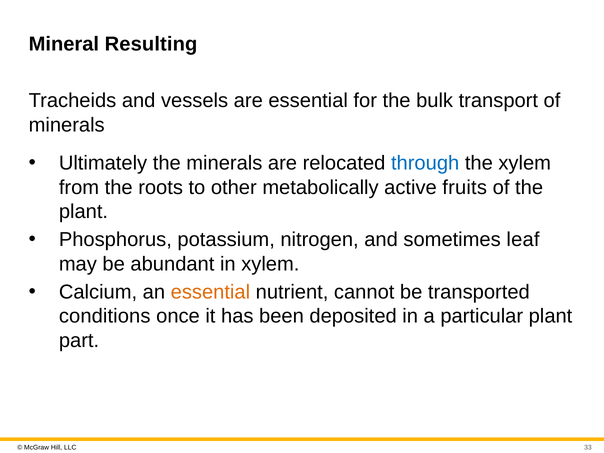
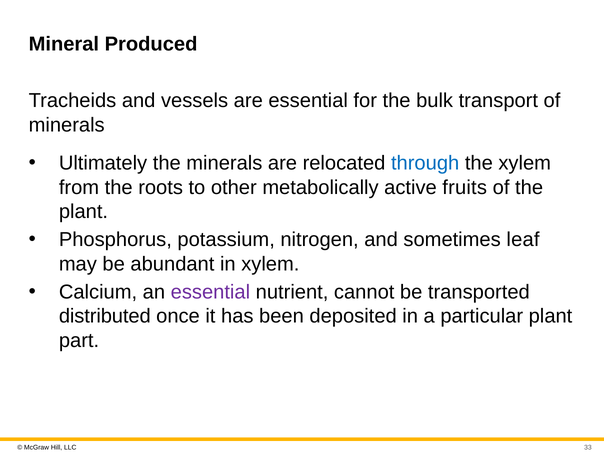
Resulting: Resulting -> Produced
essential at (210, 292) colour: orange -> purple
conditions: conditions -> distributed
